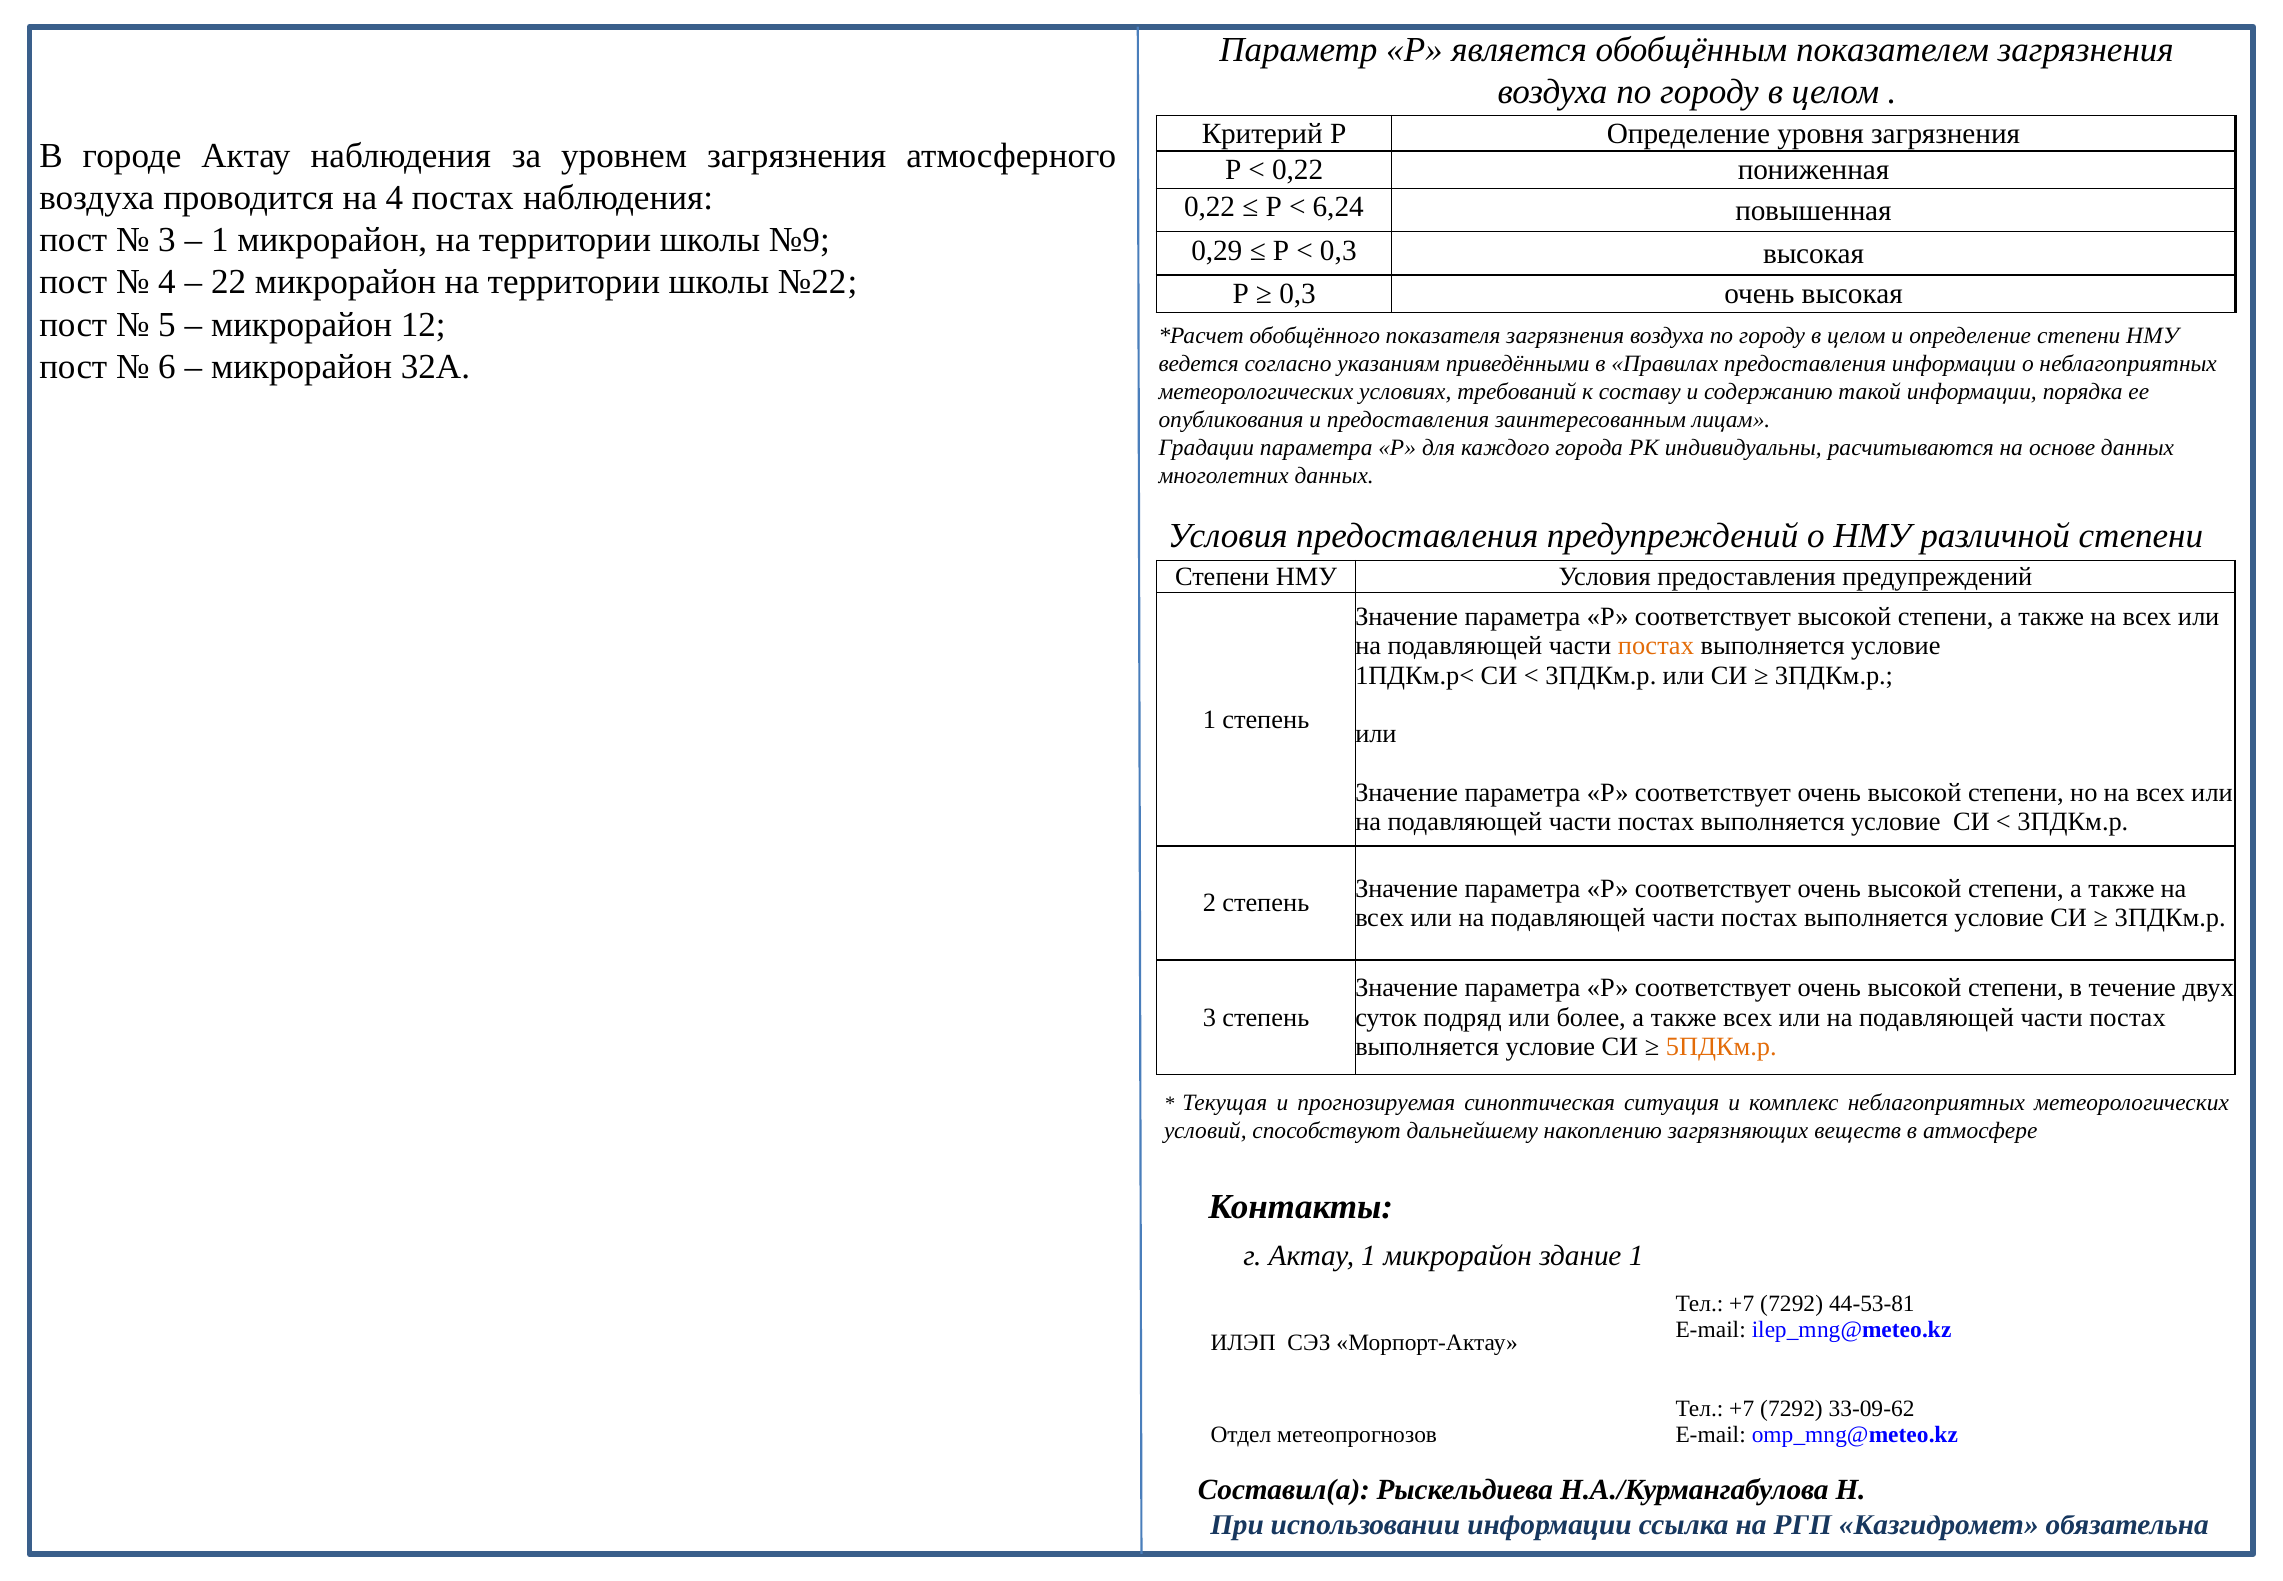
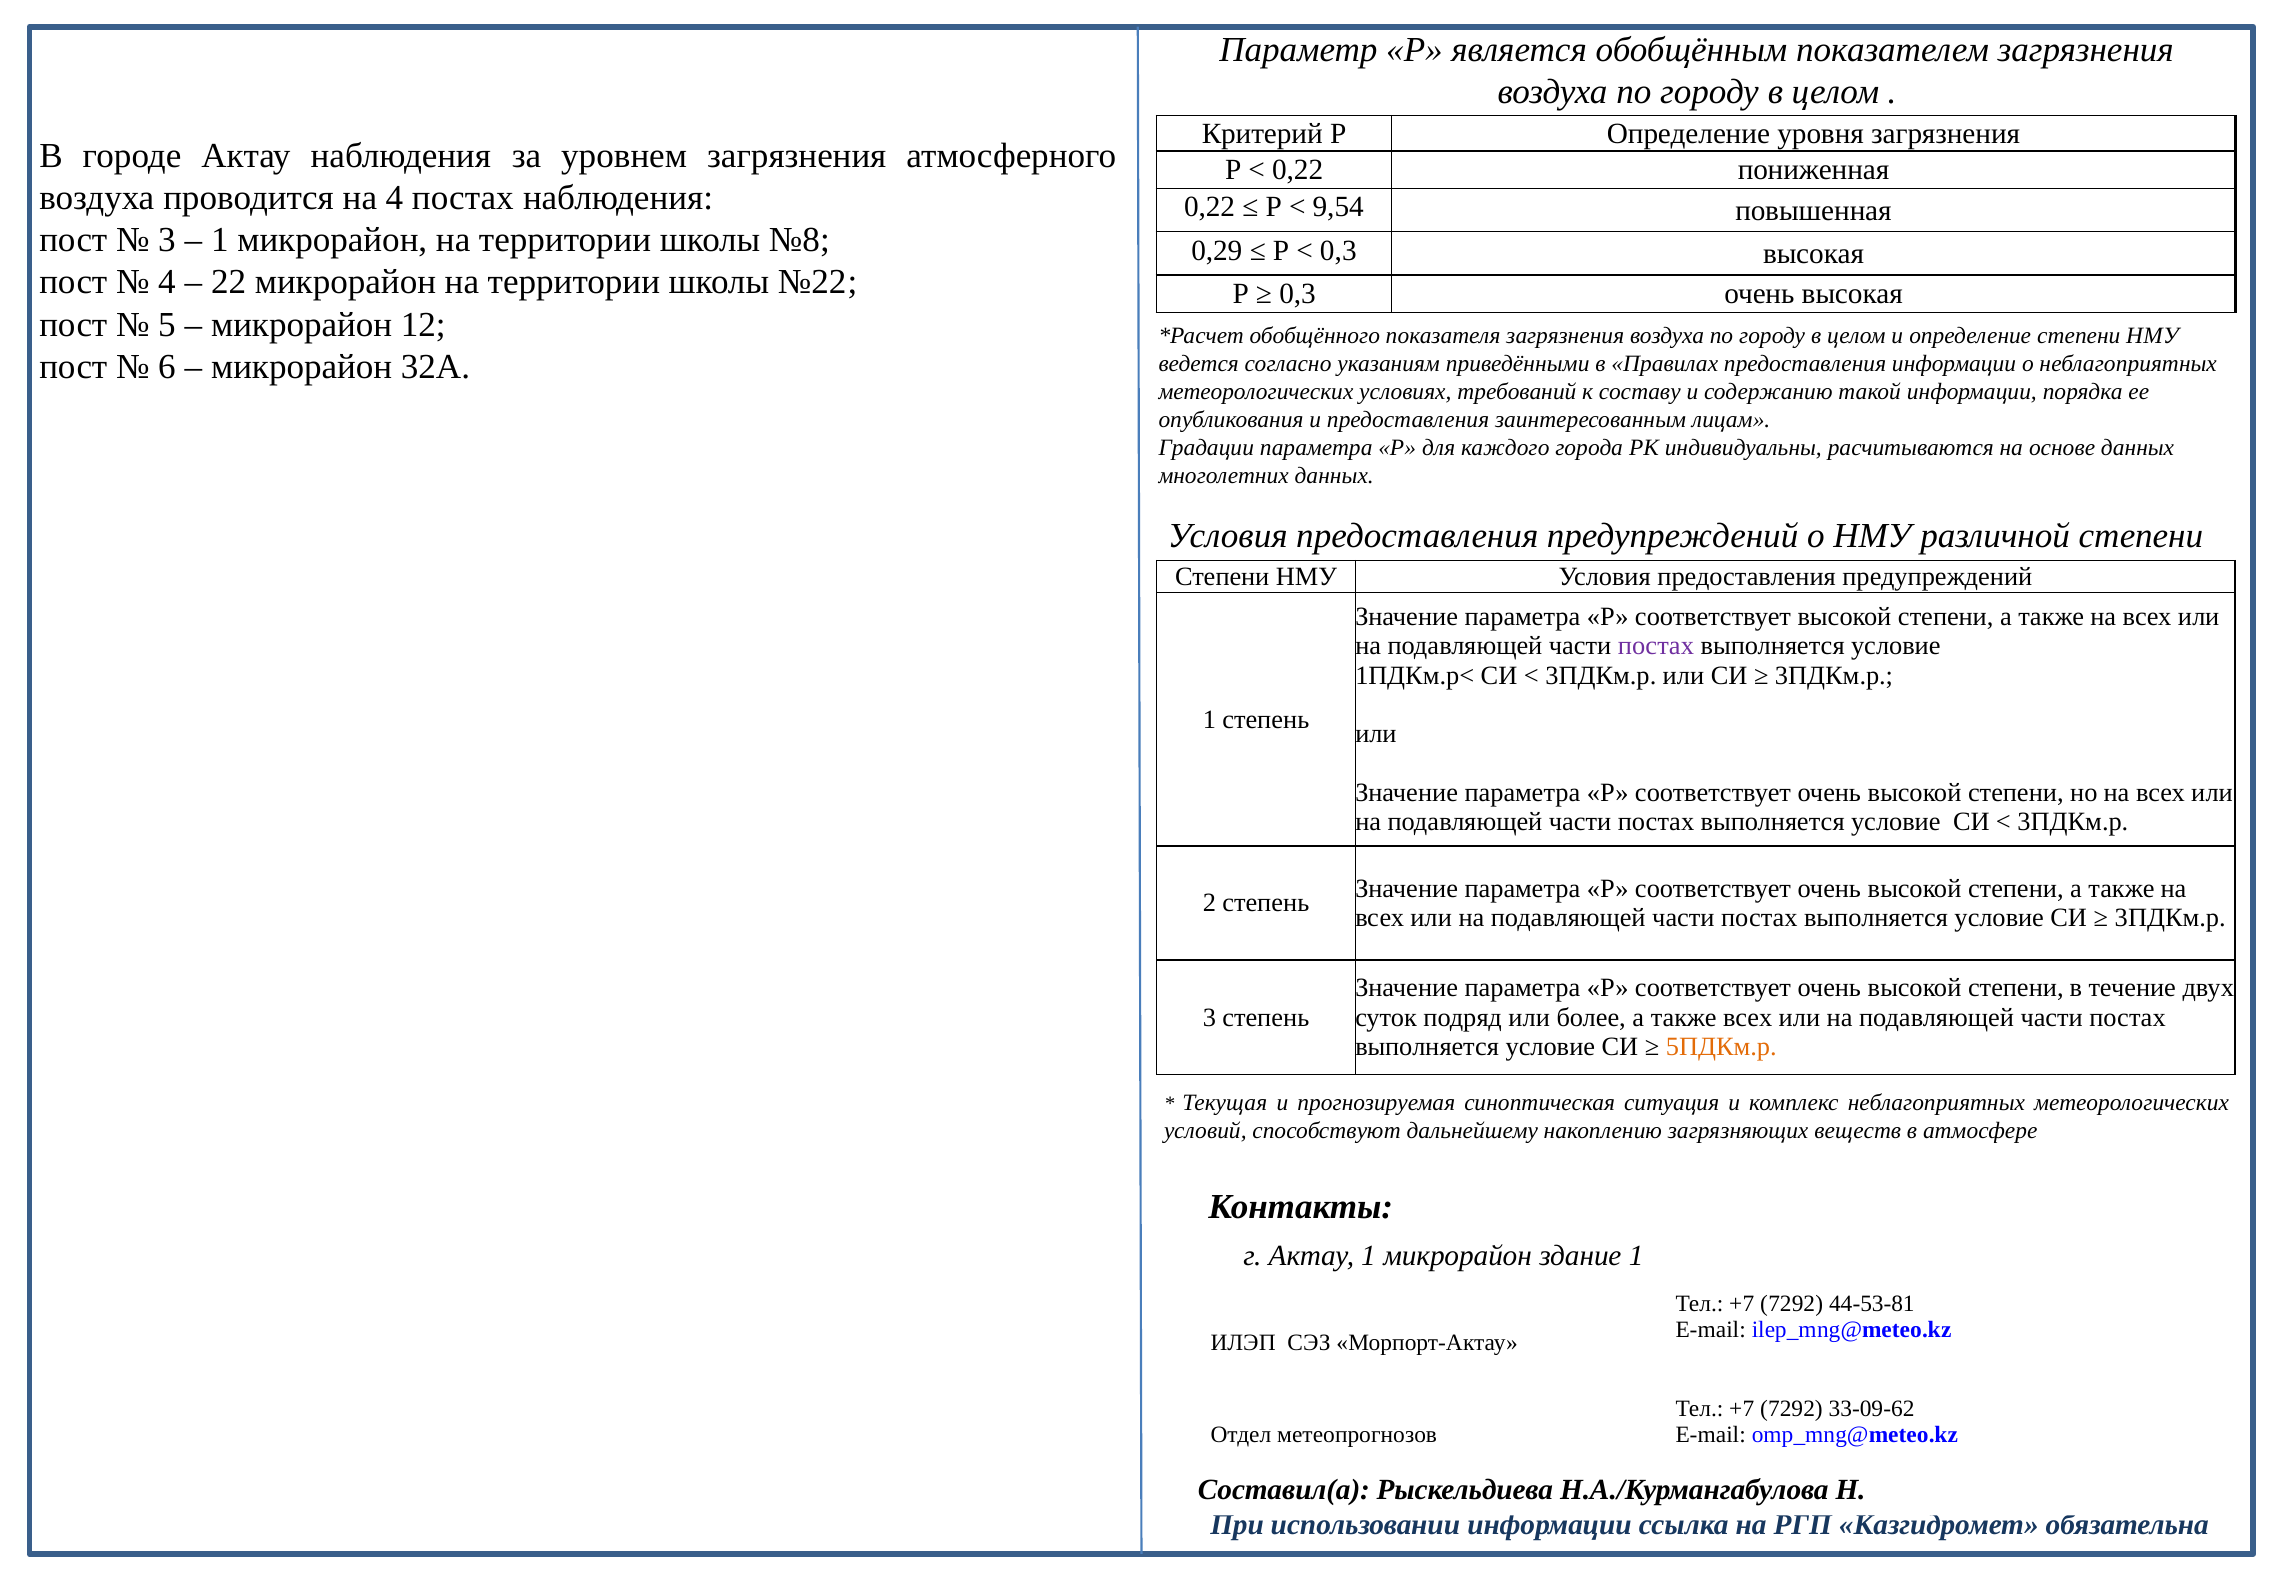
6,24: 6,24 -> 9,54
№9: №9 -> №8
постах at (1656, 646) colour: orange -> purple
